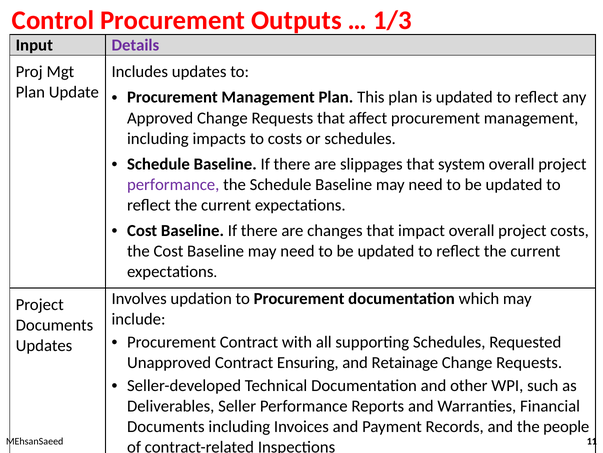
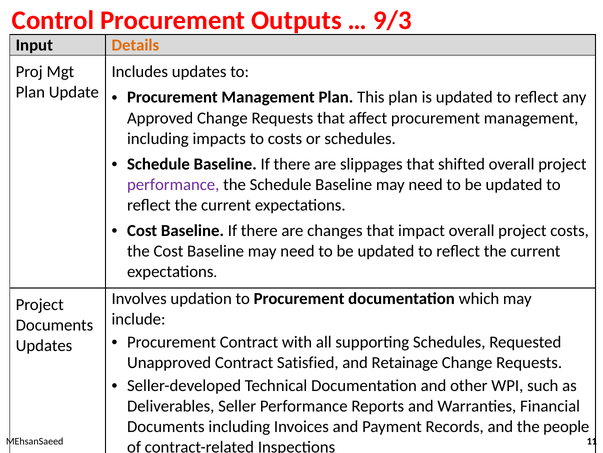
1/3: 1/3 -> 9/3
Details colour: purple -> orange
system: system -> shifted
Ensuring: Ensuring -> Satisfied
